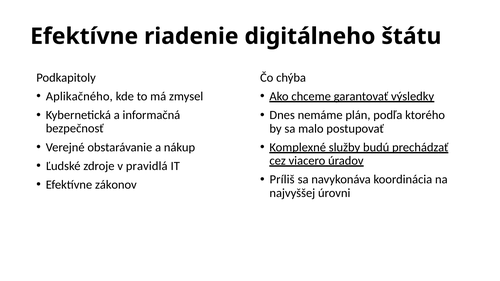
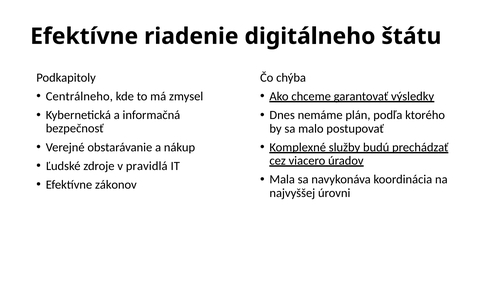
Aplikačného: Aplikačného -> Centrálneho
Príliš: Príliš -> Mala
